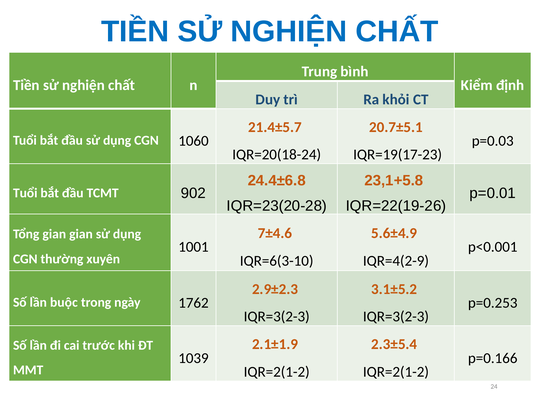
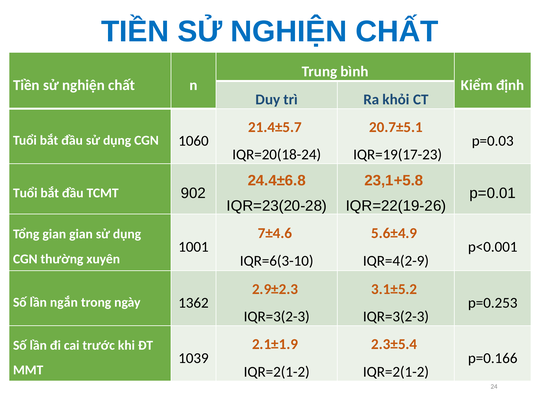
buộc: buộc -> ngắn
1762: 1762 -> 1362
